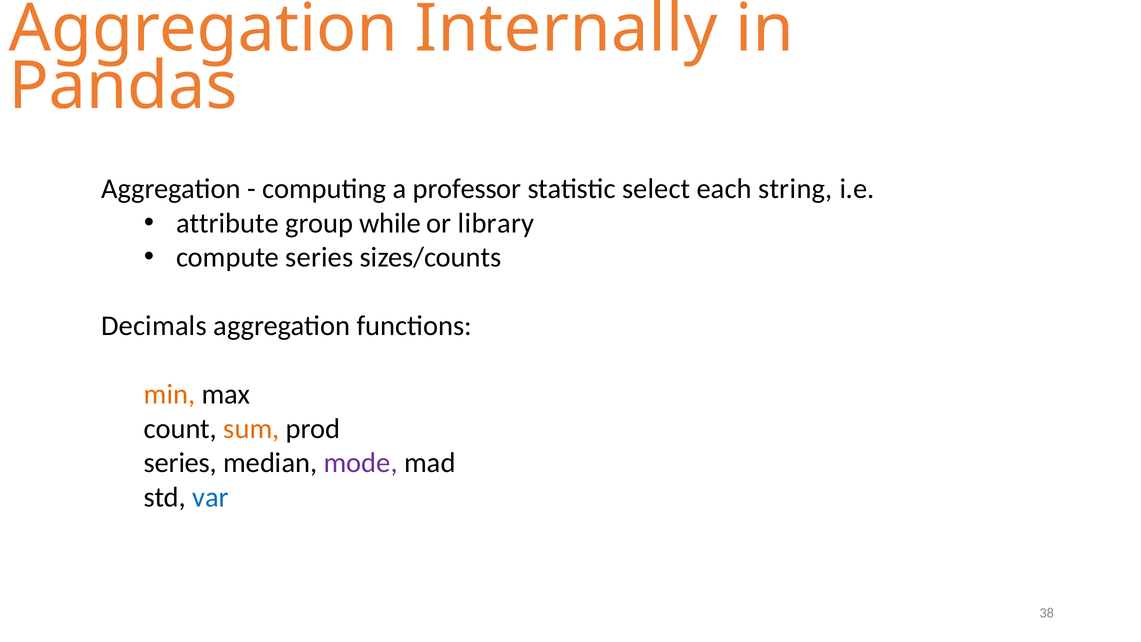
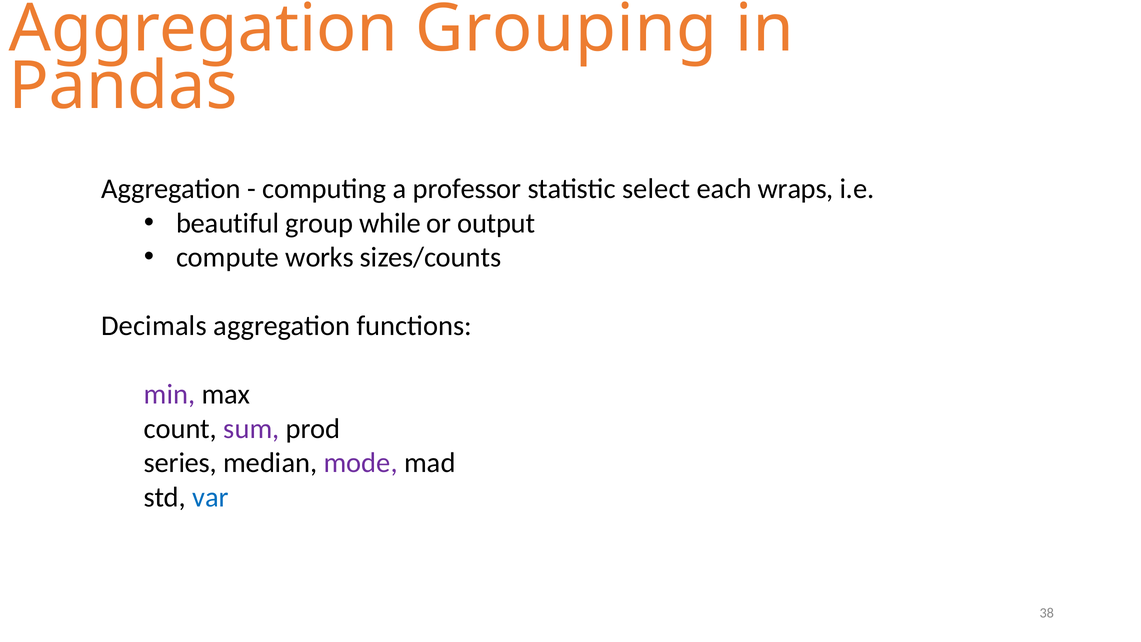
Internally: Internally -> Grouping
string: string -> wraps
attribute: attribute -> beautiful
library: library -> output
compute series: series -> works
min colour: orange -> purple
sum colour: orange -> purple
